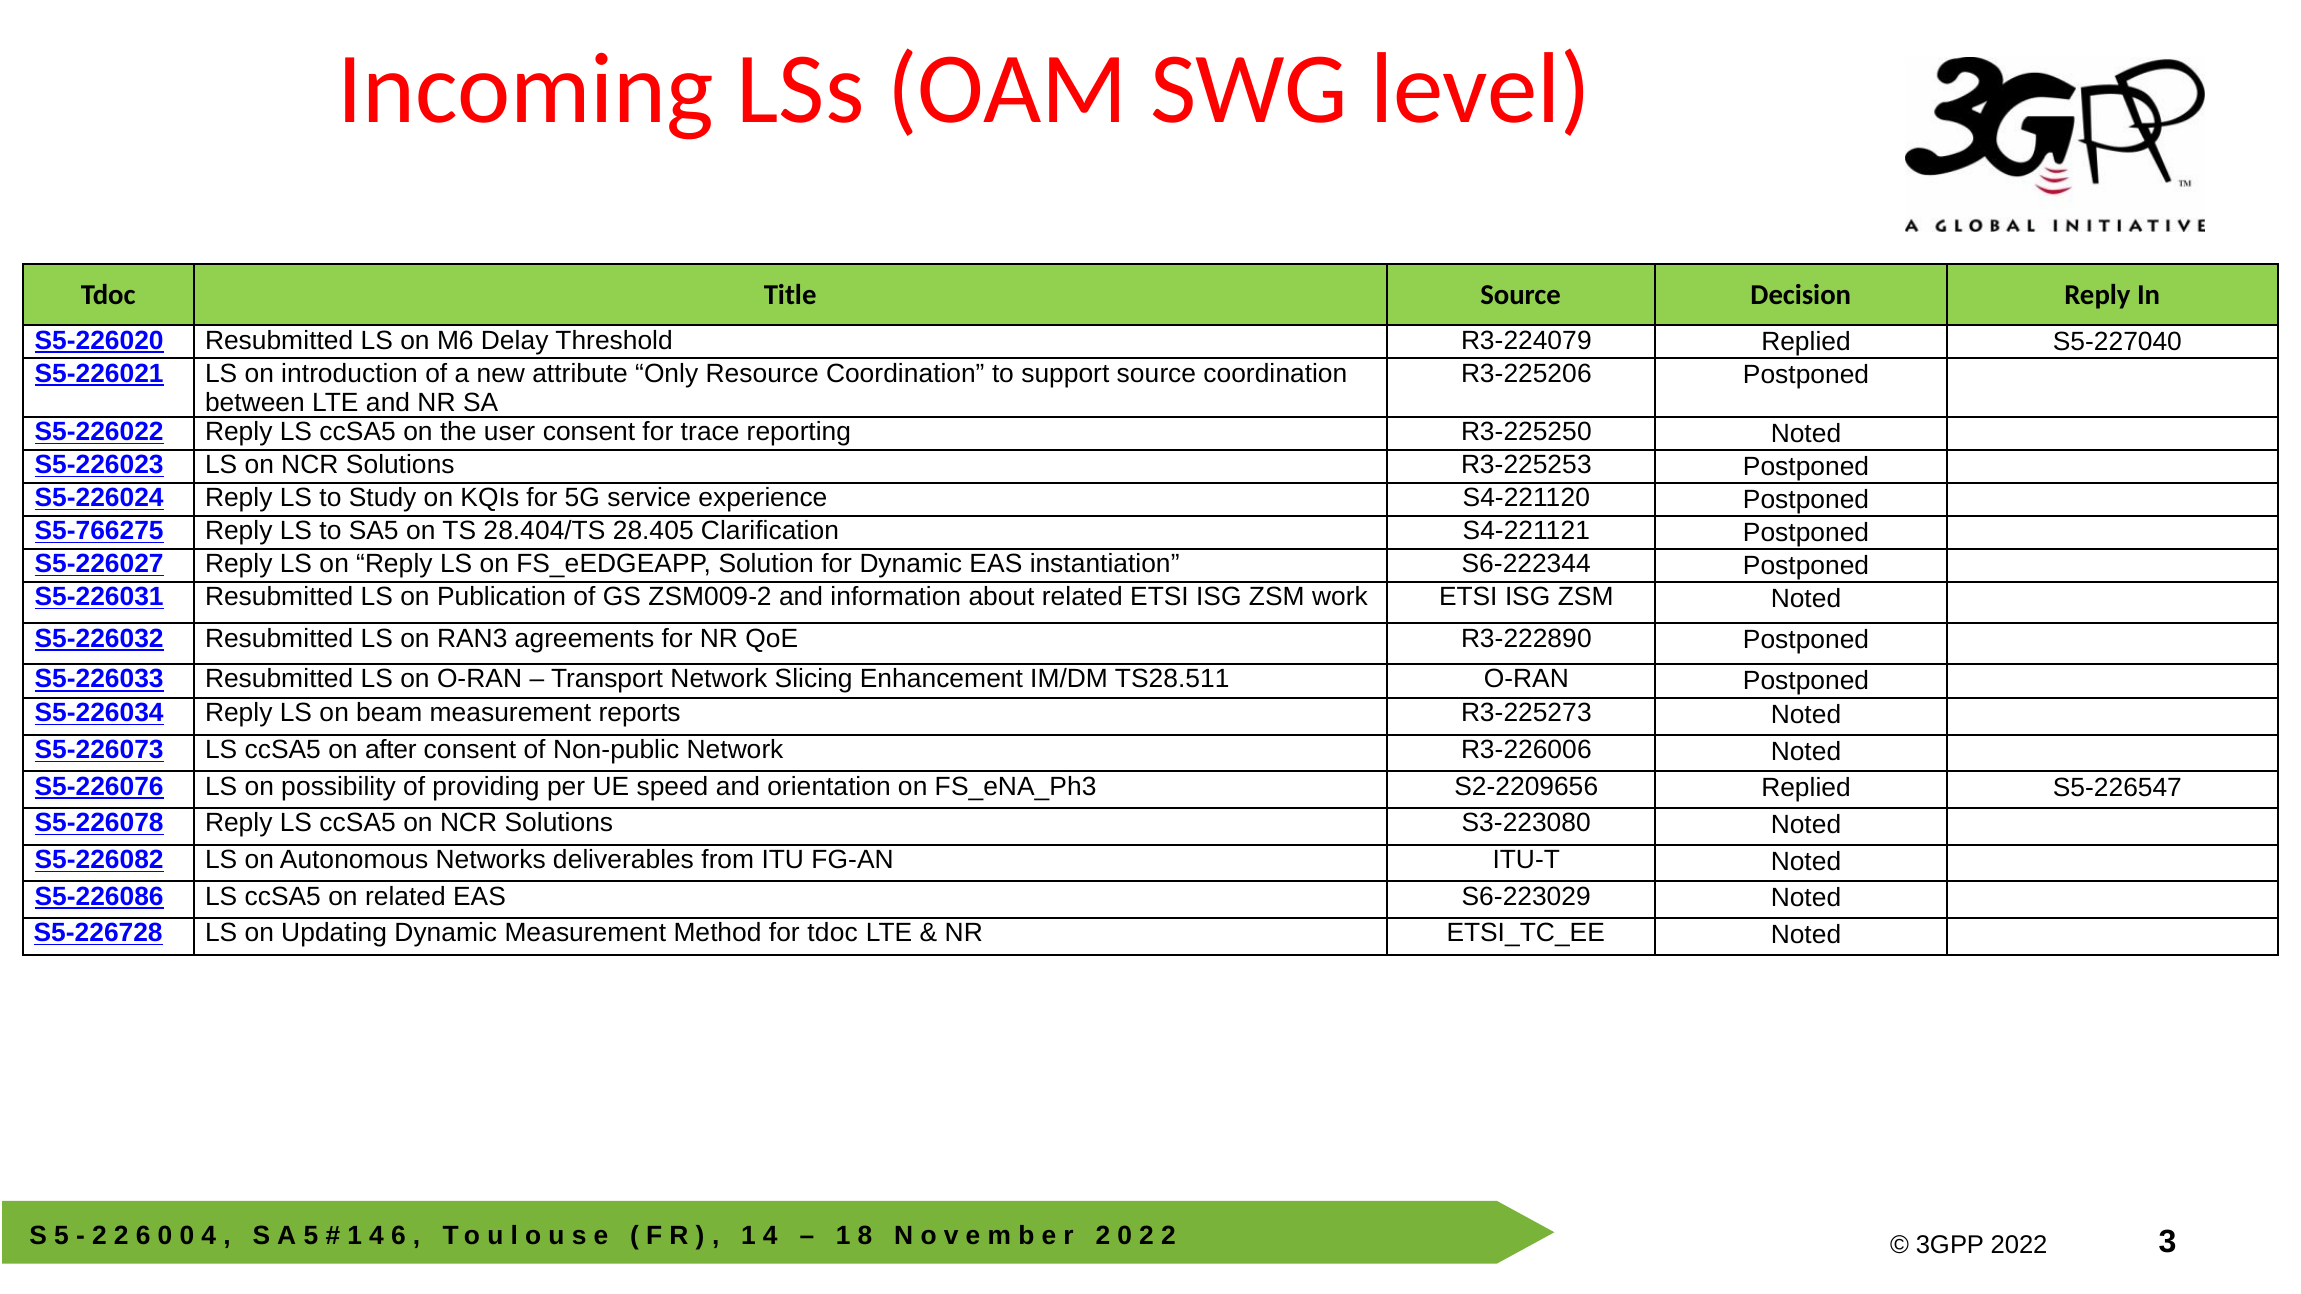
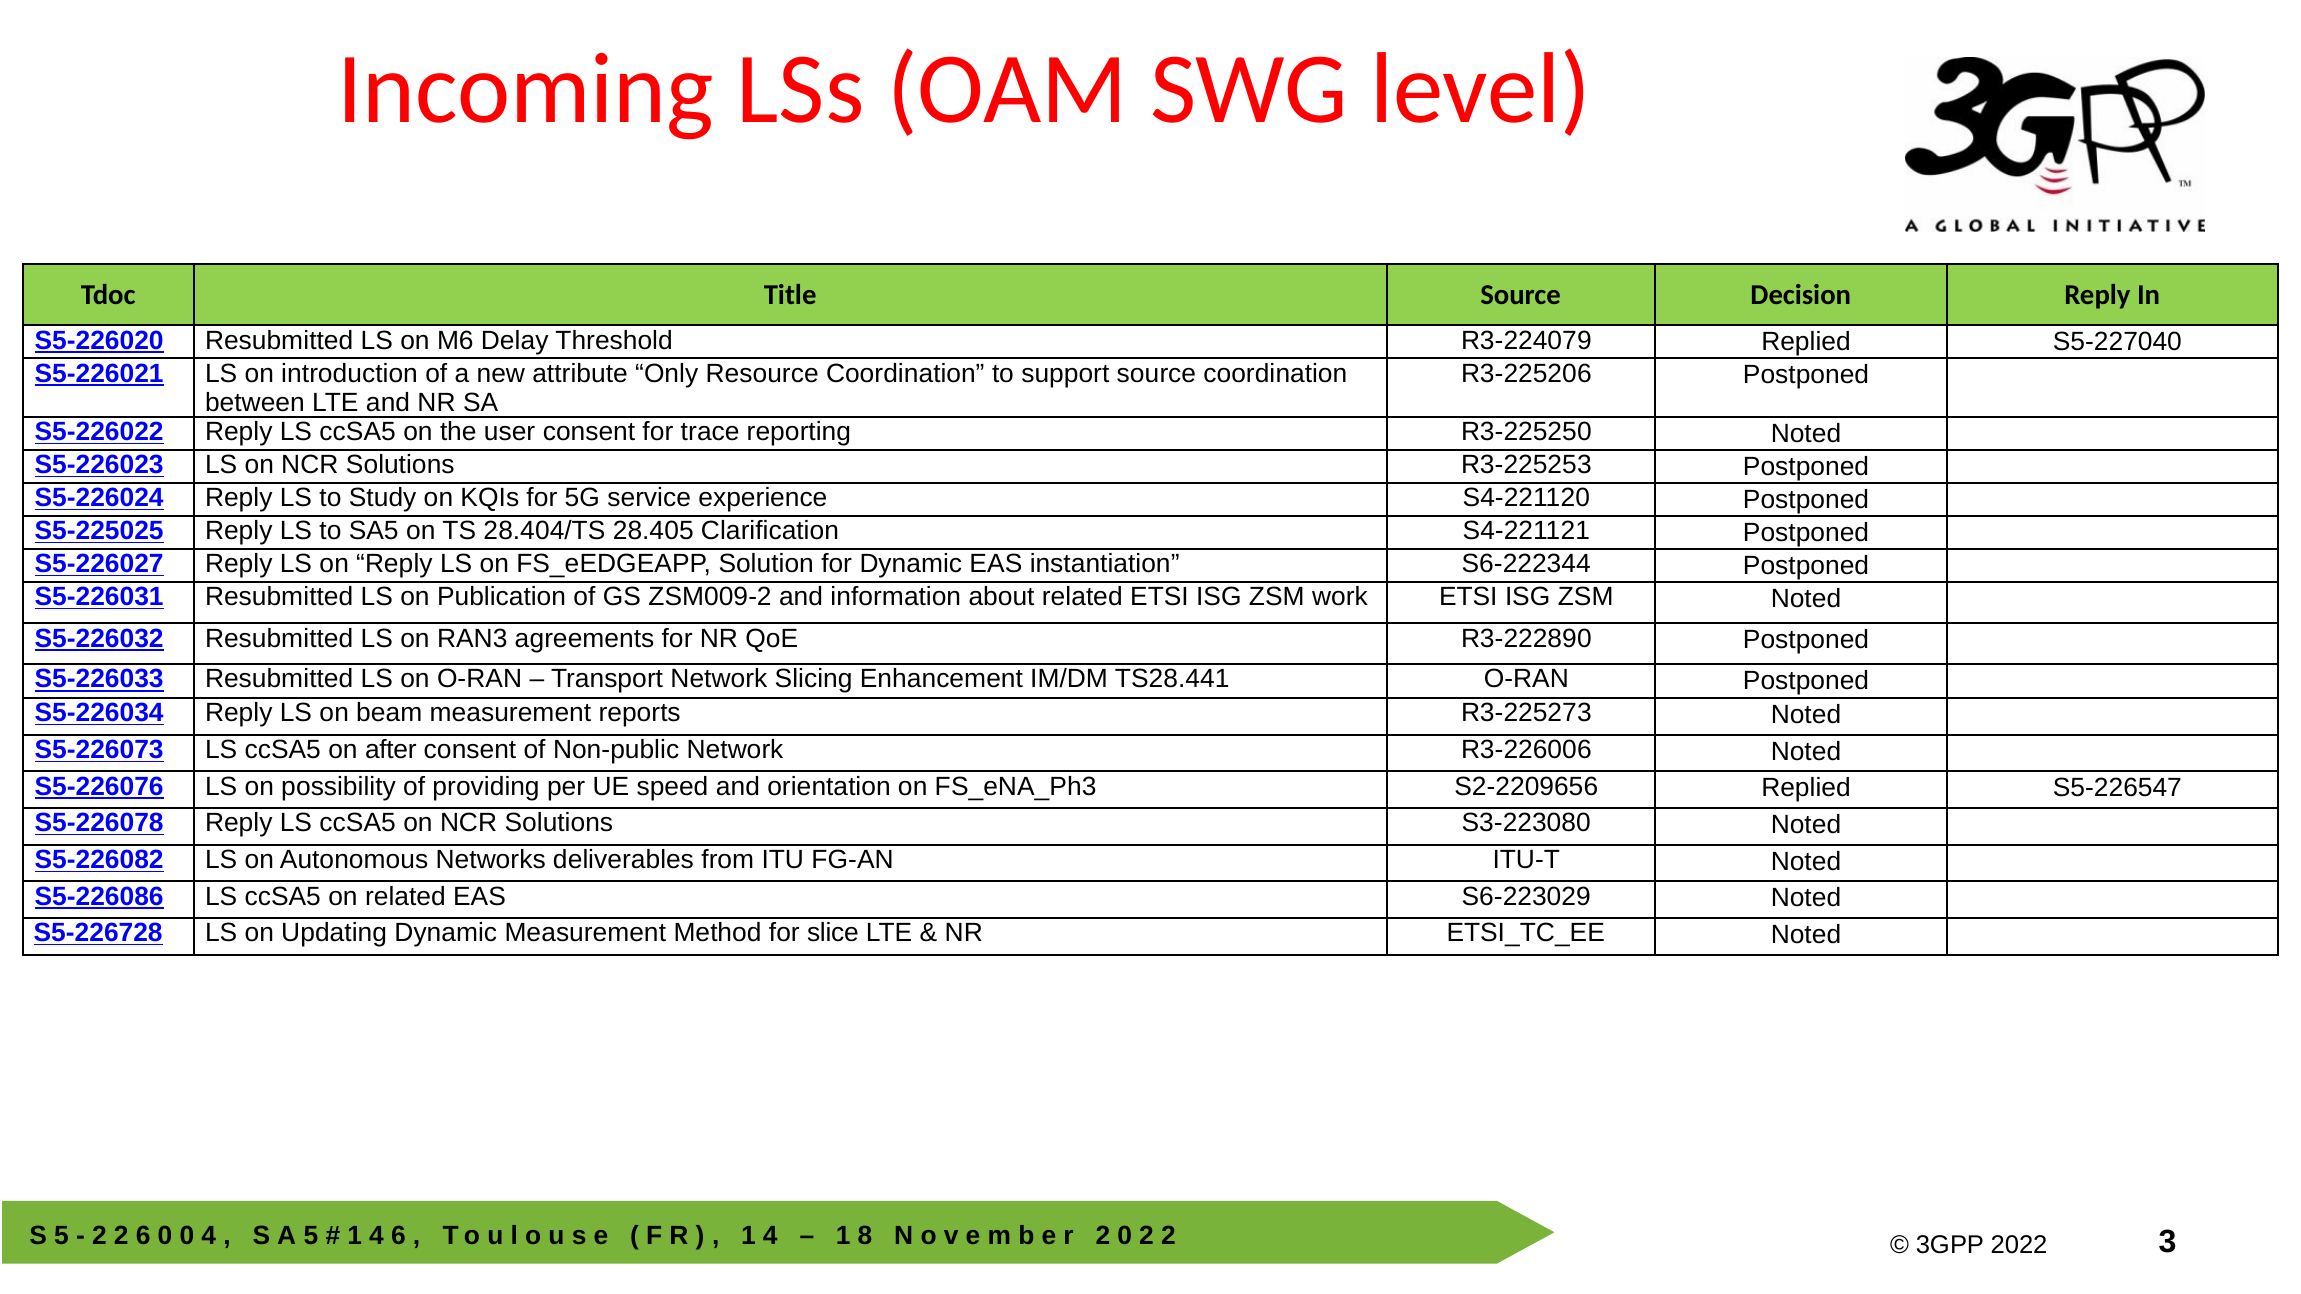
S5-766275: S5-766275 -> S5-225025
TS28.511: TS28.511 -> TS28.441
for tdoc: tdoc -> slice
